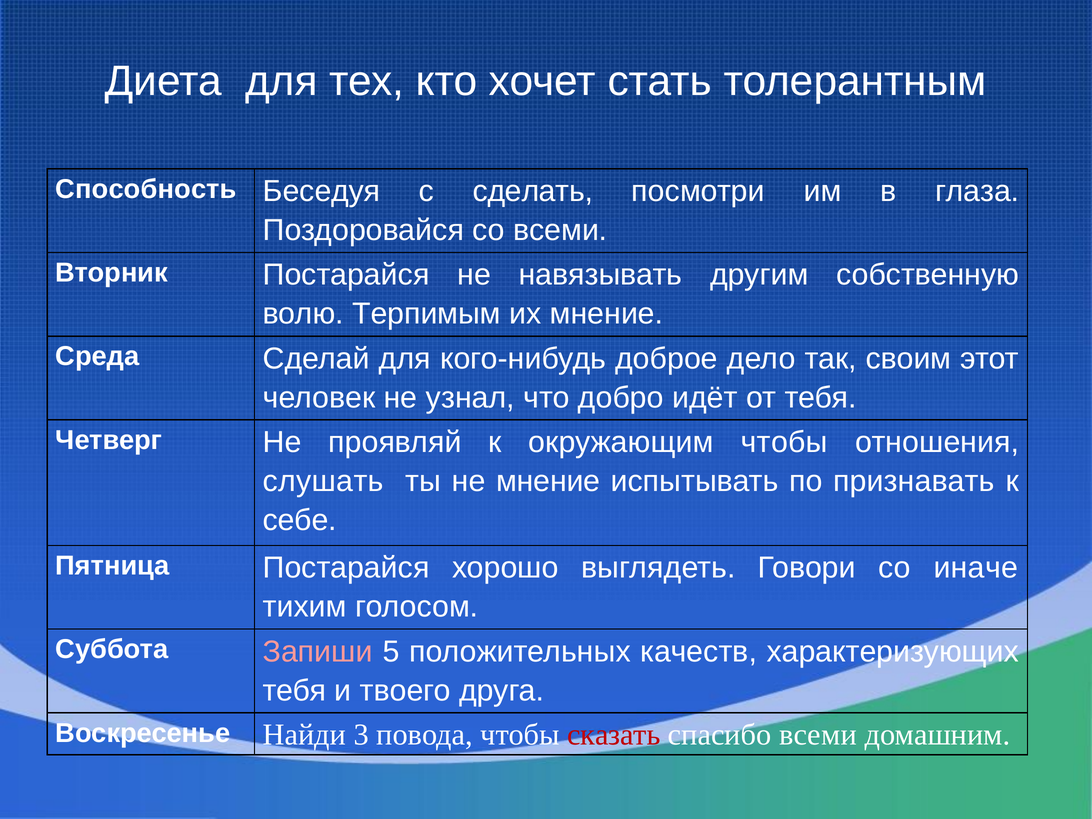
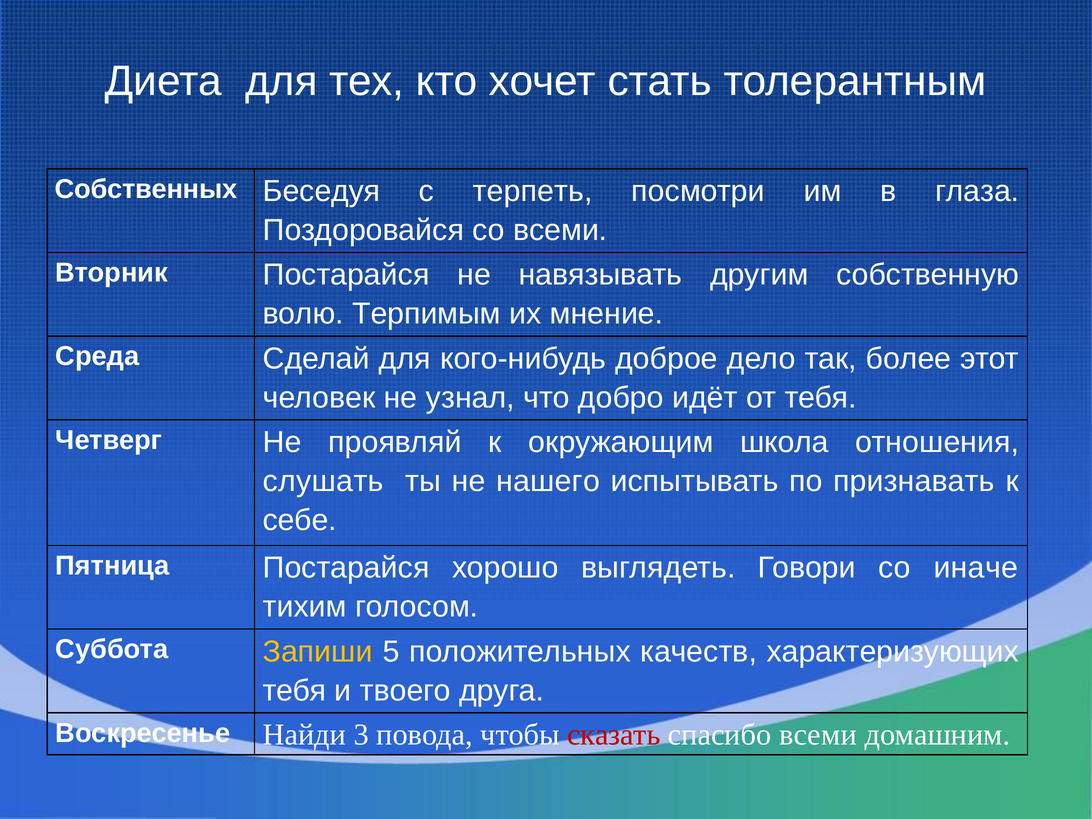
Способность: Способность -> Собственных
сделать: сделать -> терпеть
своим: своим -> более
окружающим чтобы: чтобы -> школа
не мнение: мнение -> нашего
Запиши colour: pink -> yellow
